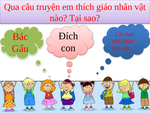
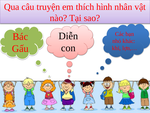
giáo: giáo -> hình
Đích: Đích -> Diễn
